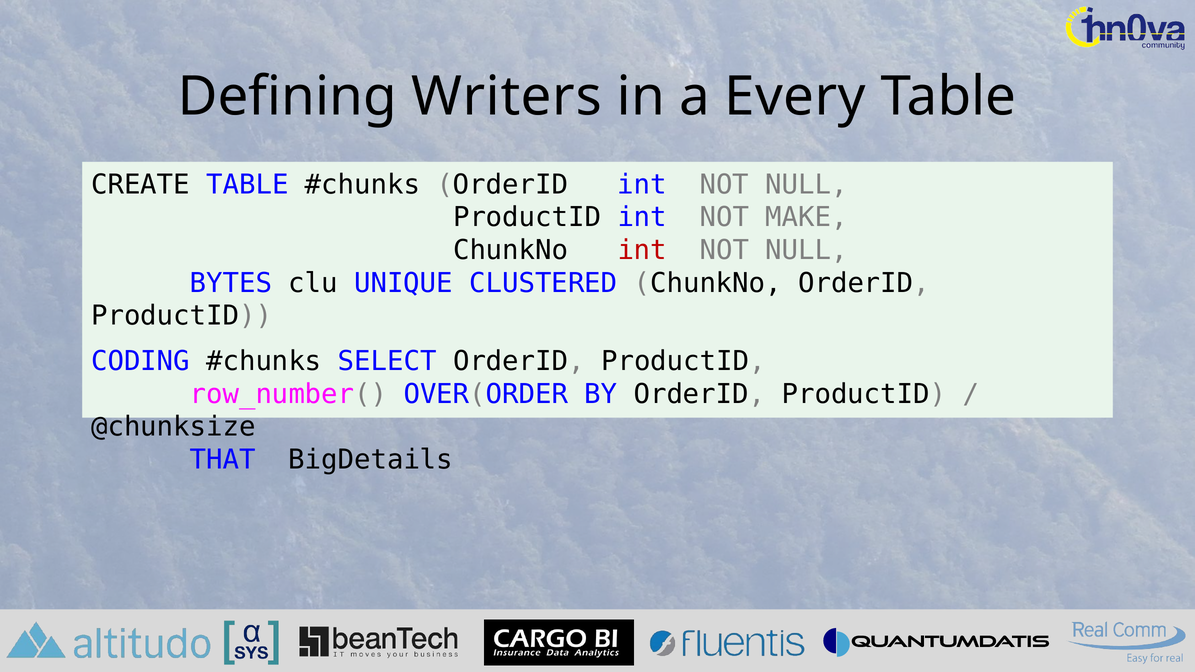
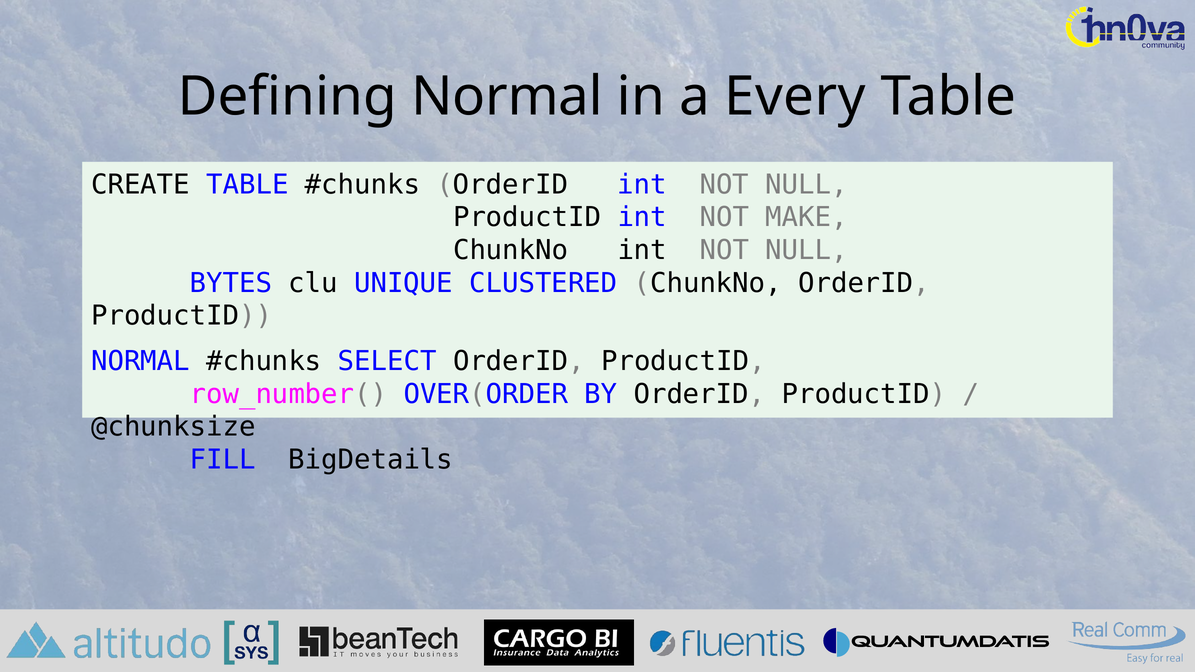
Defining Writers: Writers -> Normal
int at (642, 250) colour: red -> black
CODING at (140, 361): CODING -> NORMAL
THAT: THAT -> FILL
